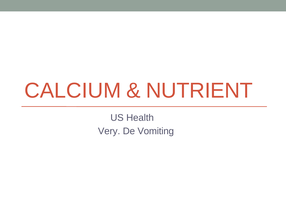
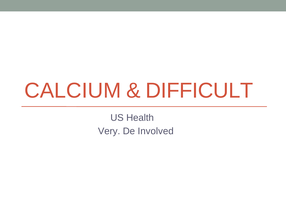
NUTRIENT: NUTRIENT -> DIFFICULT
Vomiting: Vomiting -> Involved
